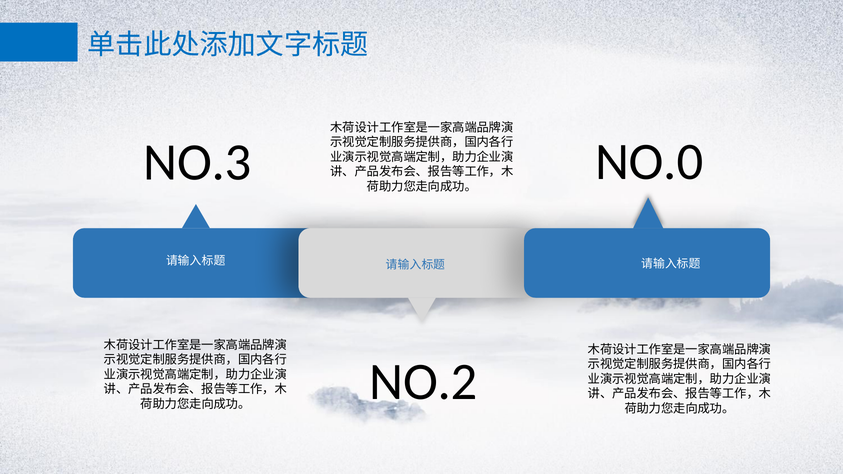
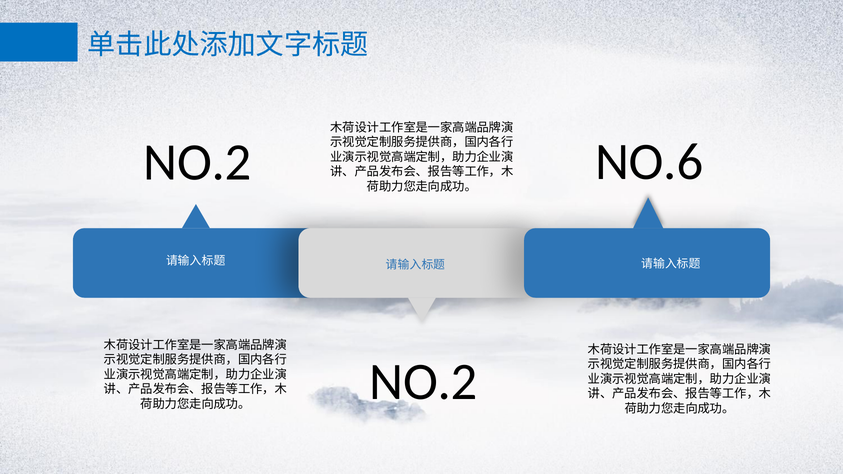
NO.0: NO.0 -> NO.6
NO.3 at (198, 162): NO.3 -> NO.2
